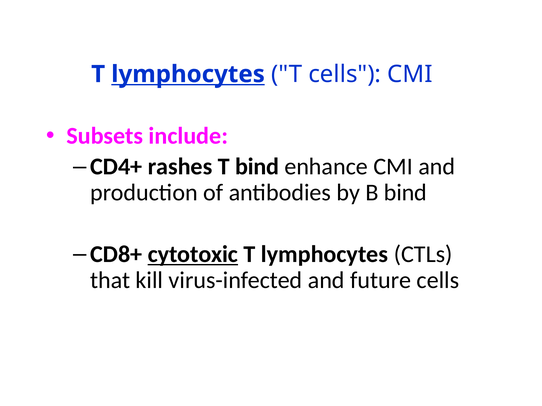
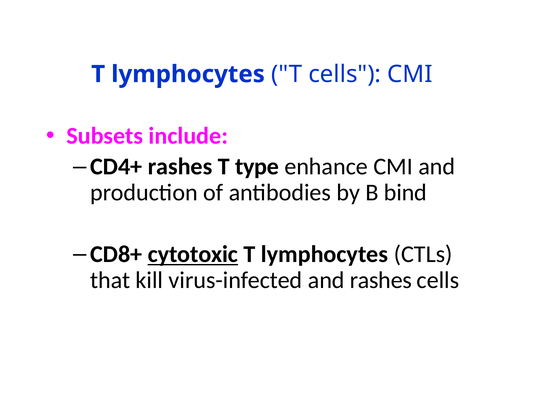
lymphocytes at (188, 74) underline: present -> none
T bind: bind -> type
and future: future -> rashes
